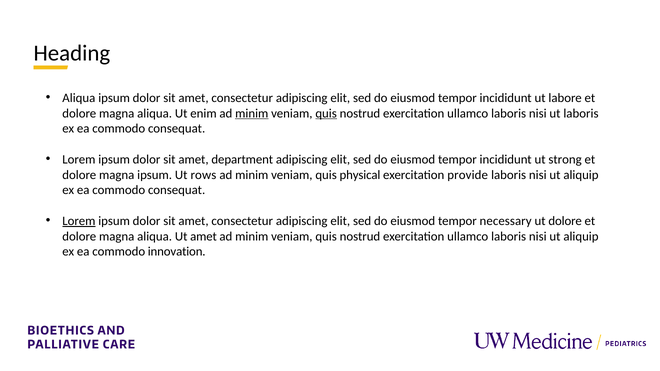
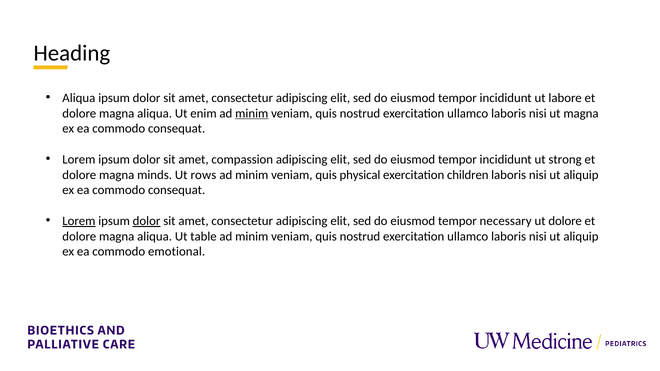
quis at (326, 113) underline: present -> none
ut laboris: laboris -> magna
department: department -> compassion
magna ipsum: ipsum -> minds
provide: provide -> children
dolor at (147, 221) underline: none -> present
Ut amet: amet -> table
innovation: innovation -> emotional
